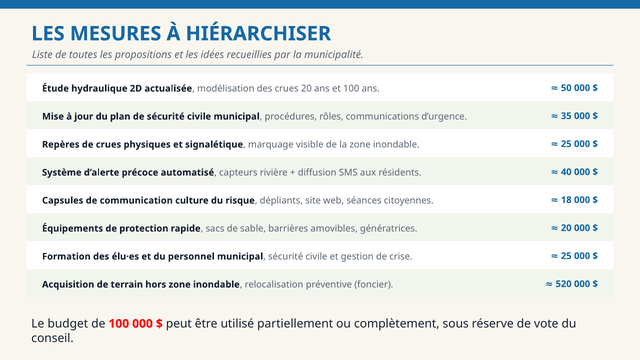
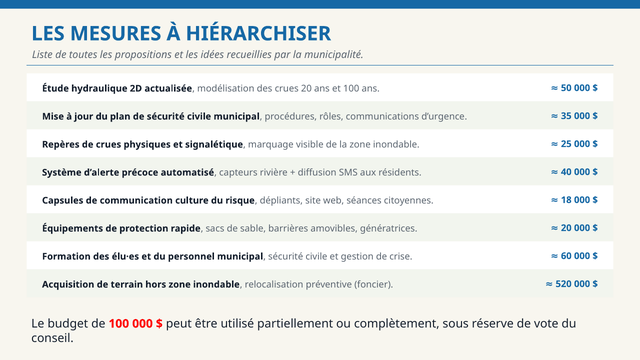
25 at (566, 256): 25 -> 60
